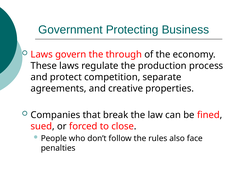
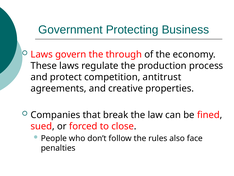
separate: separate -> antitrust
